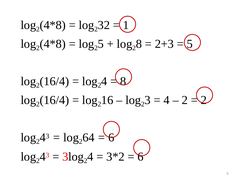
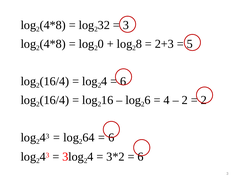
1 at (126, 25): 1 -> 3
2 5: 5 -> 0
8 at (123, 81): 8 -> 6
2 3: 3 -> 6
